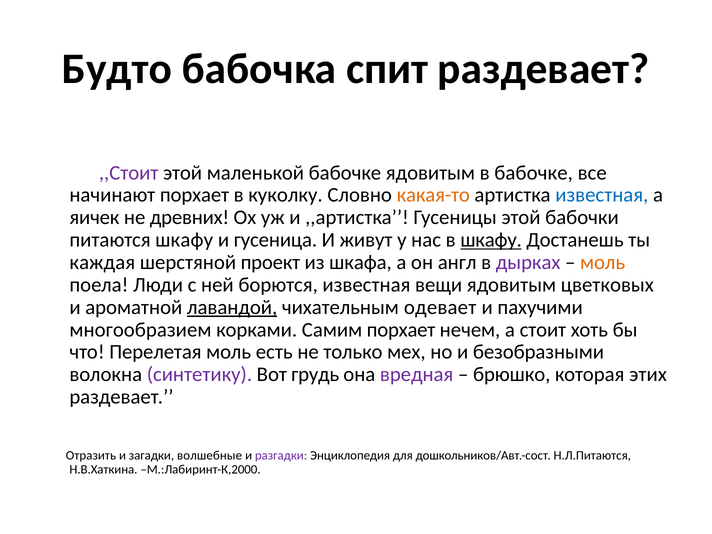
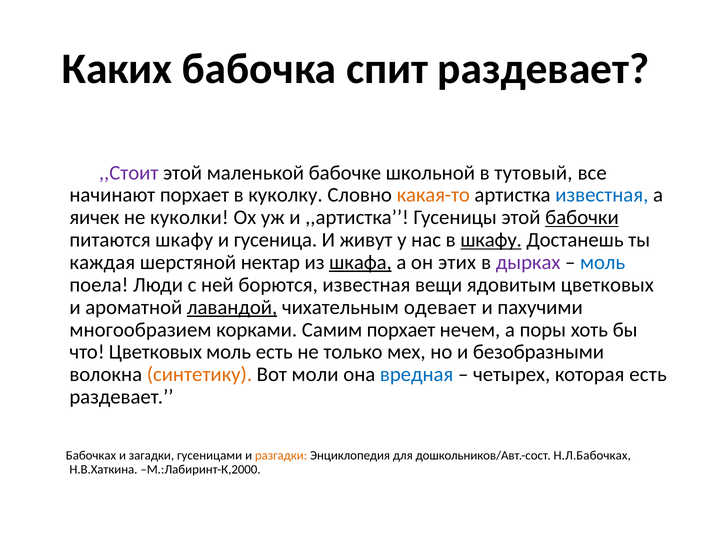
Будто: Будто -> Каких
бабочке ядовитым: ядовитым -> школьной
в бабочке: бабочке -> тутовый
древних: древних -> куколки
бабочки underline: none -> present
проект: проект -> нектар
шкафа underline: none -> present
англ: англ -> этих
моль at (603, 262) colour: orange -> blue
стоит: стоит -> поры
что Перелетая: Перелетая -> Цветковых
синтетику colour: purple -> orange
грудь: грудь -> моли
вредная colour: purple -> blue
брюшко: брюшко -> четырех
которая этих: этих -> есть
Отразить: Отразить -> Бабочках
волшебные: волшебные -> гусеницами
разгадки colour: purple -> orange
Н.Л.Питаются: Н.Л.Питаются -> Н.Л.Бабочках
